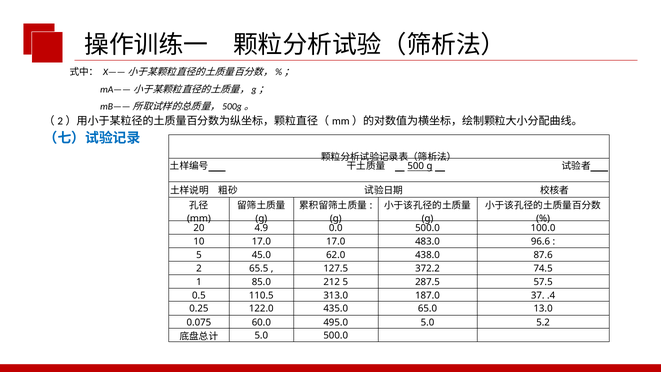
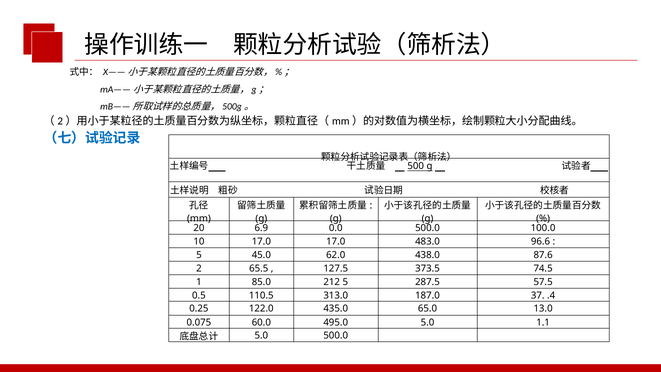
4.9: 4.9 -> 6.9
372.2: 372.2 -> 373.5
5.2: 5.2 -> 1.1
